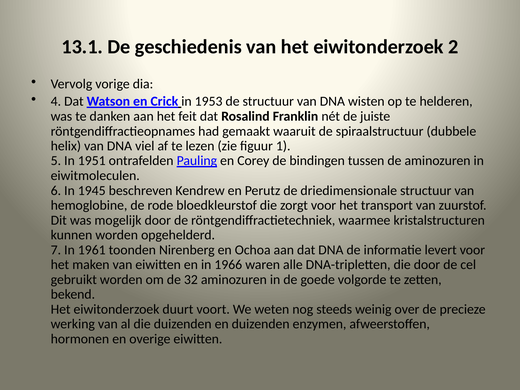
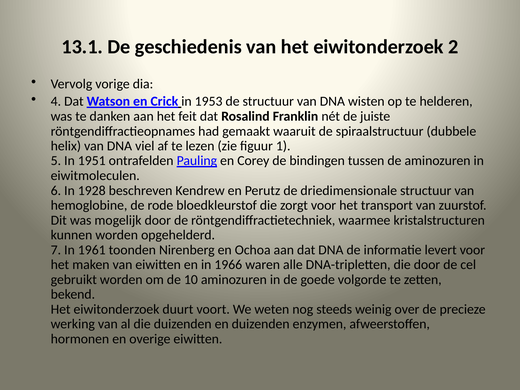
1945: 1945 -> 1928
32: 32 -> 10
